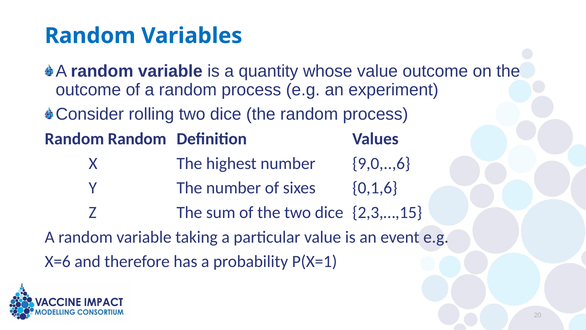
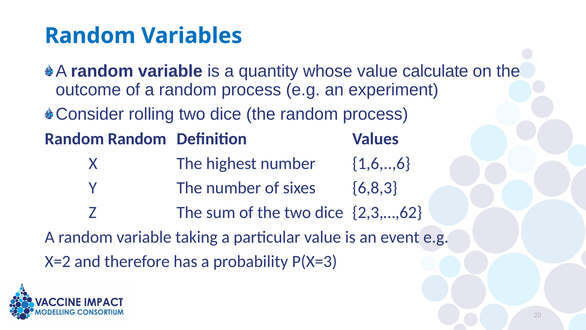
value outcome: outcome -> calculate
9,0,..,6: 9,0,..,6 -> 1,6,..,6
0,1,6: 0,1,6 -> 6,8,3
2,3,…,15: 2,3,…,15 -> 2,3,…,62
X=6: X=6 -> X=2
P(X=1: P(X=1 -> P(X=3
